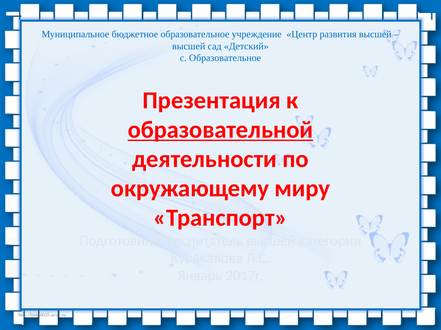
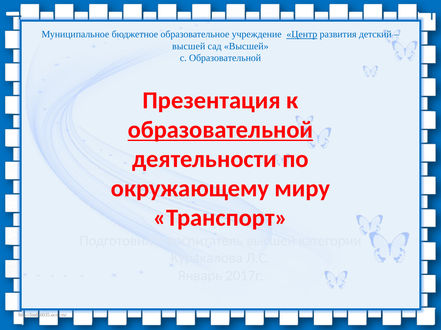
Центр underline: none -> present
развития высшей: высшей -> детский
сад Детский: Детский -> Высшей
с Образовательное: Образовательное -> Образовательной
